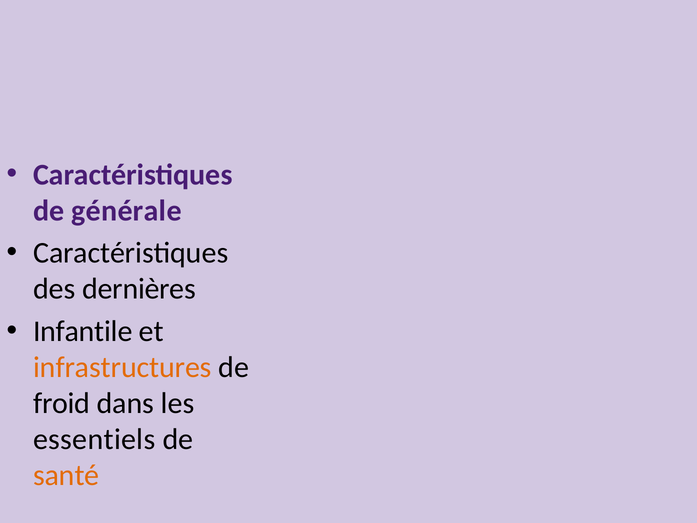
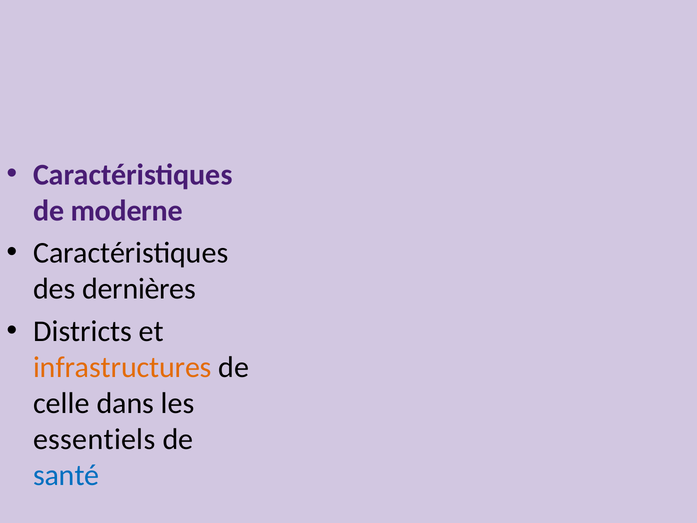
générale: générale -> moderne
Infantile: Infantile -> Districts
froid: froid -> celle
santé colour: orange -> blue
